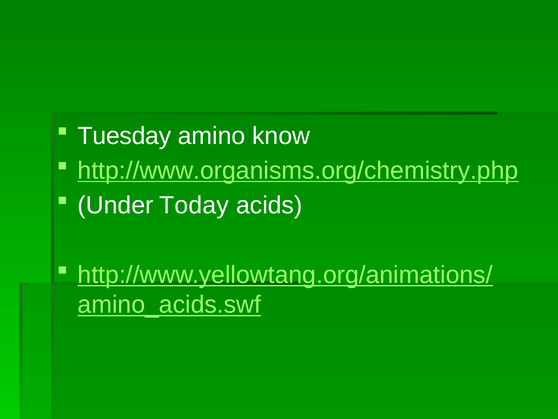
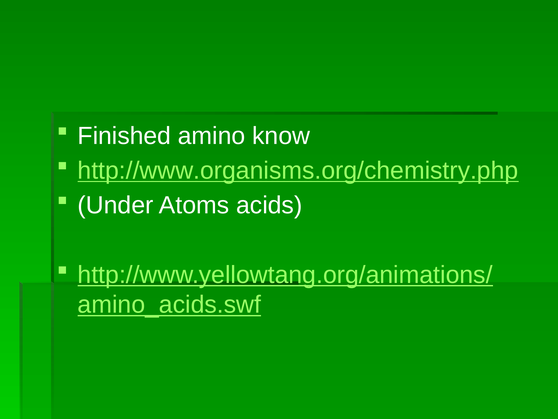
Tuesday: Tuesday -> Finished
Today: Today -> Atoms
